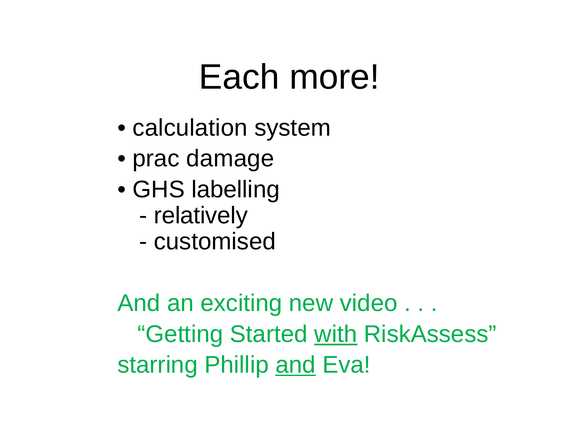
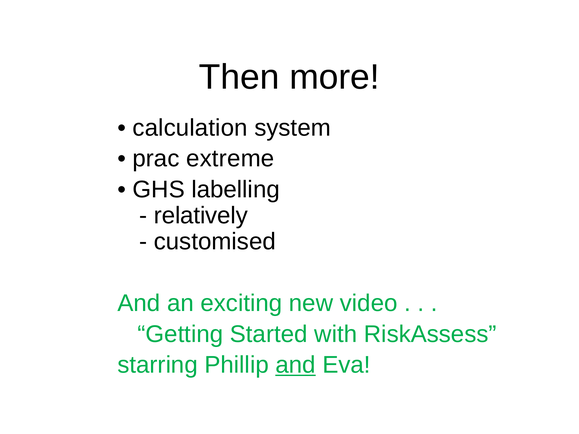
Each: Each -> Then
damage: damage -> extreme
with underline: present -> none
